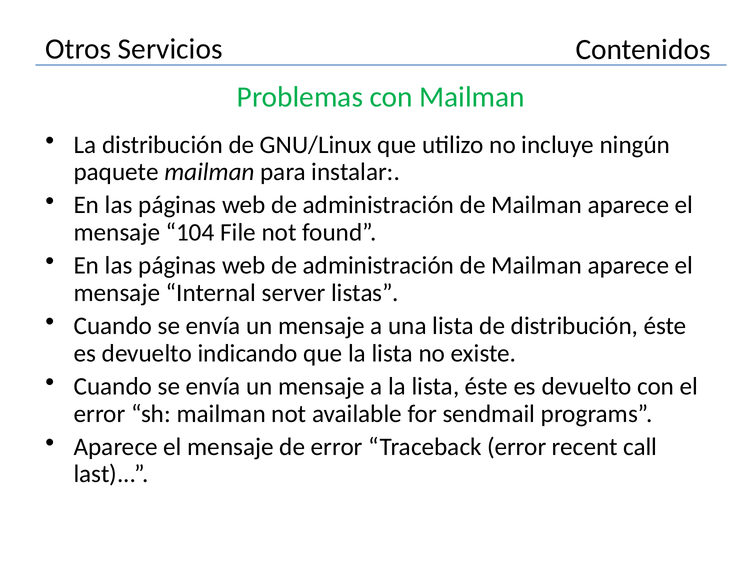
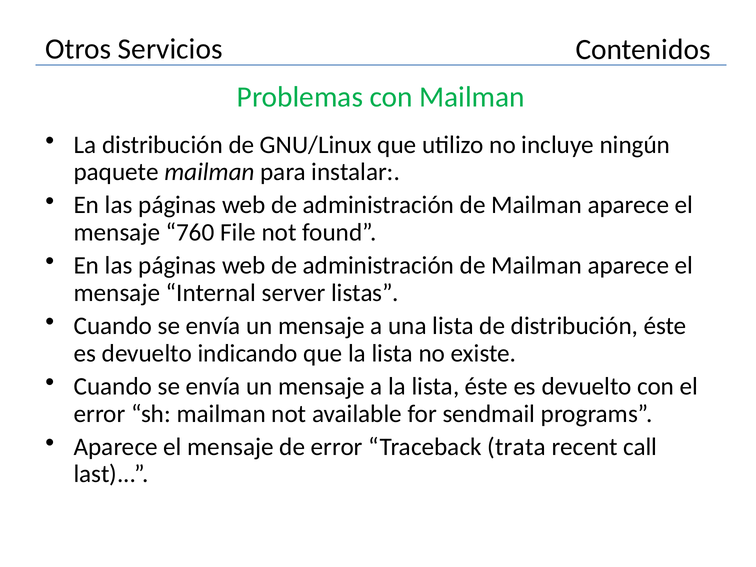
104: 104 -> 760
Traceback error: error -> trata
